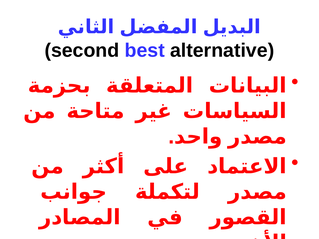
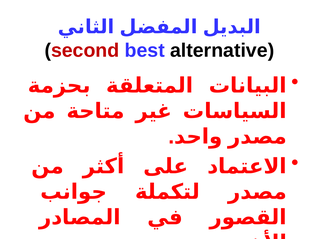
second colour: black -> red
